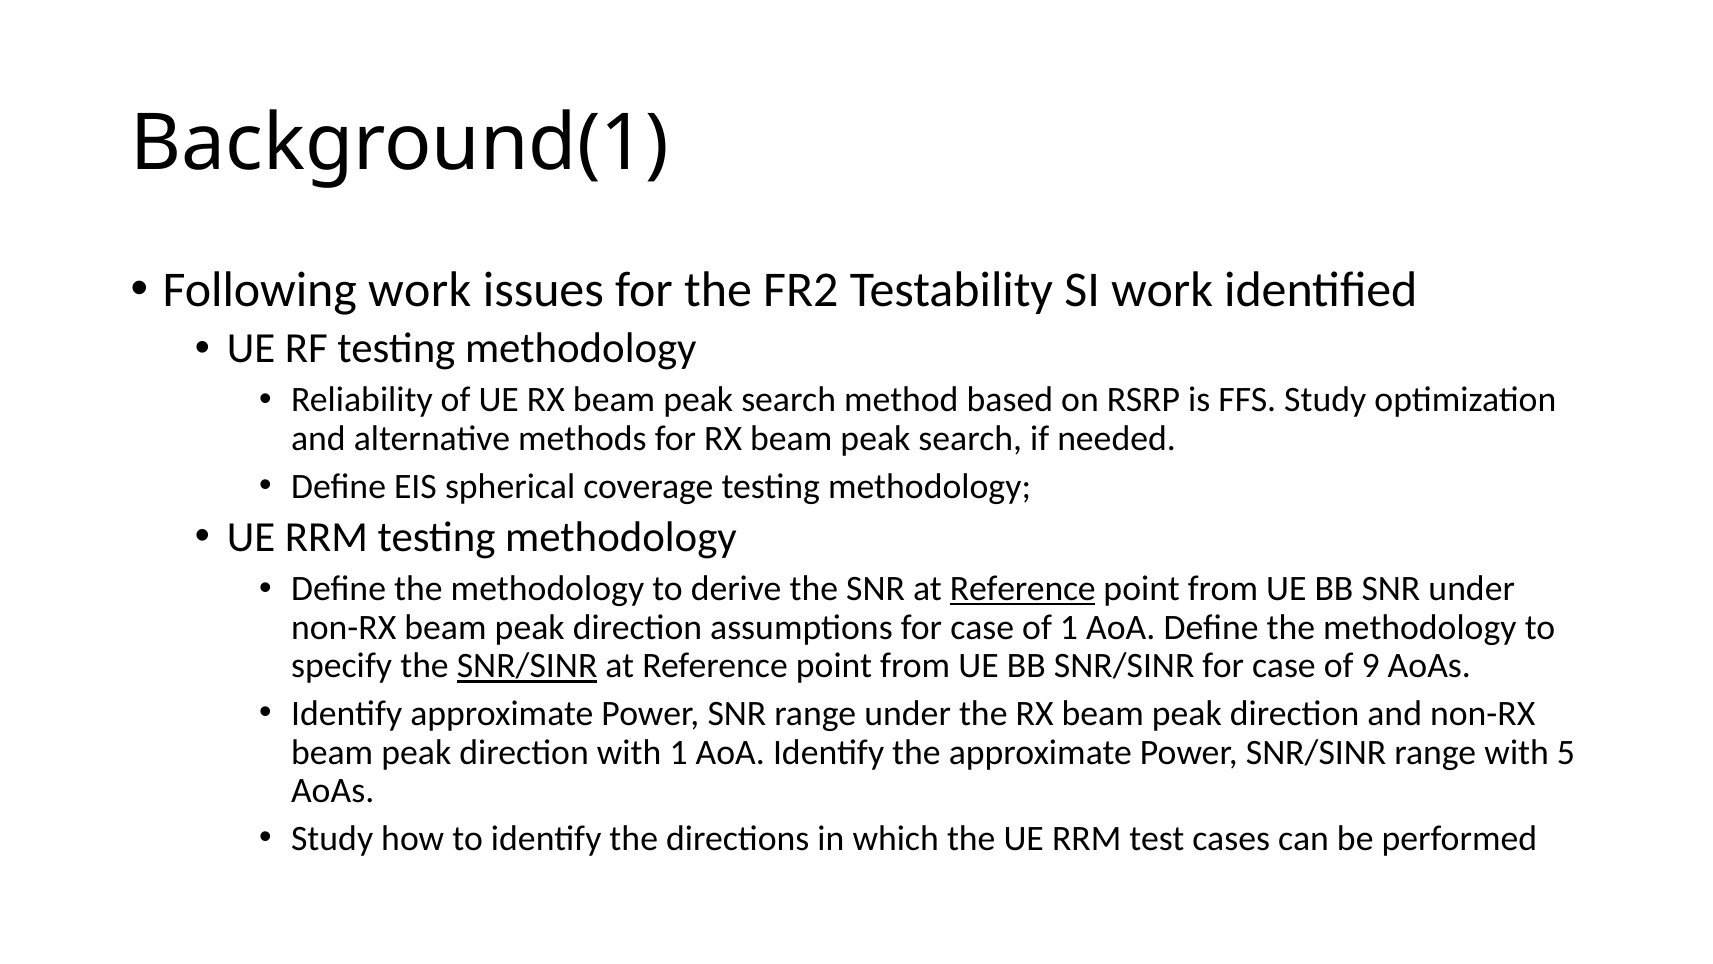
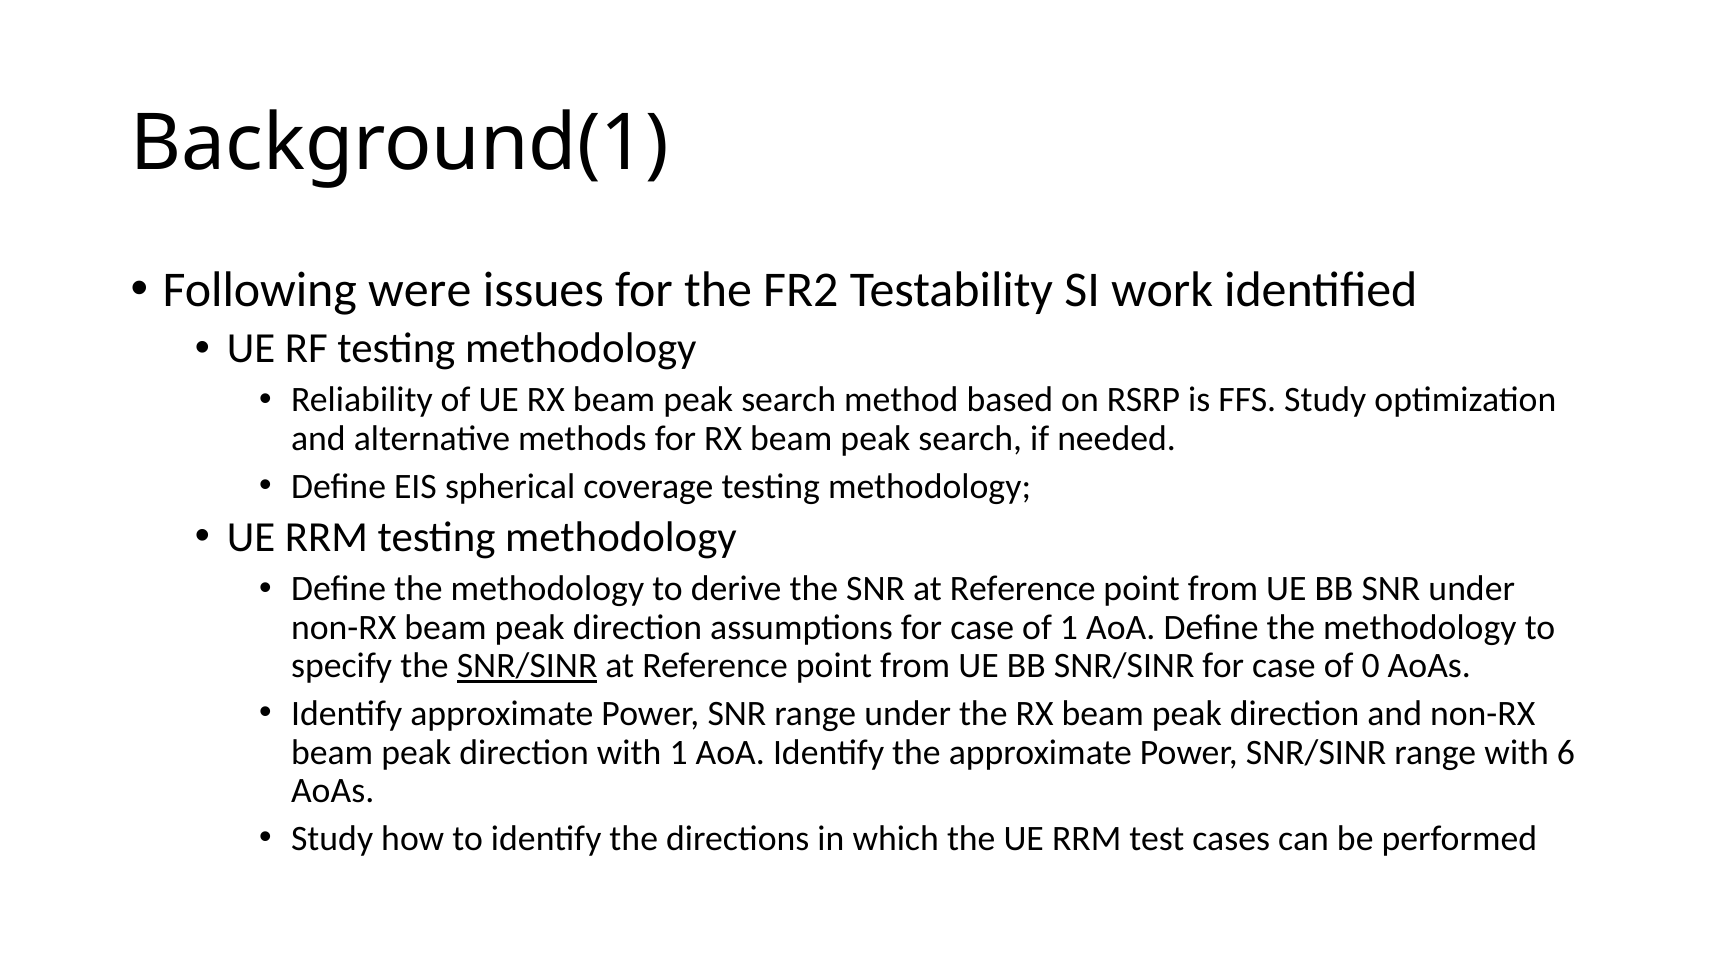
Following work: work -> were
Reference at (1023, 589) underline: present -> none
9: 9 -> 0
5: 5 -> 6
